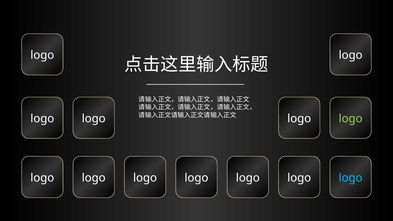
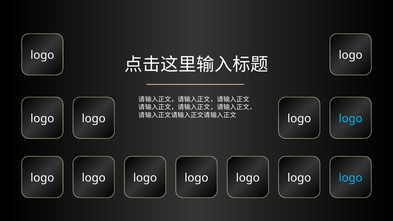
logo at (351, 119) colour: light green -> light blue
